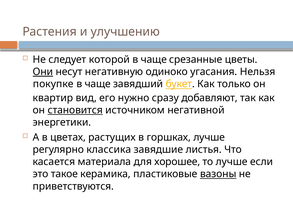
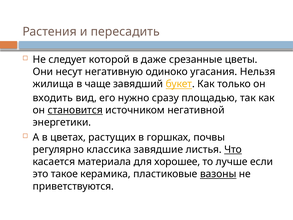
улучшению: улучшению -> пересадить
чаще at (154, 60): чаще -> даже
Они underline: present -> none
покупке: покупке -> жилища
квартир: квартир -> входить
добавляют: добавляют -> площадью
горшках лучше: лучше -> почвы
Что underline: none -> present
